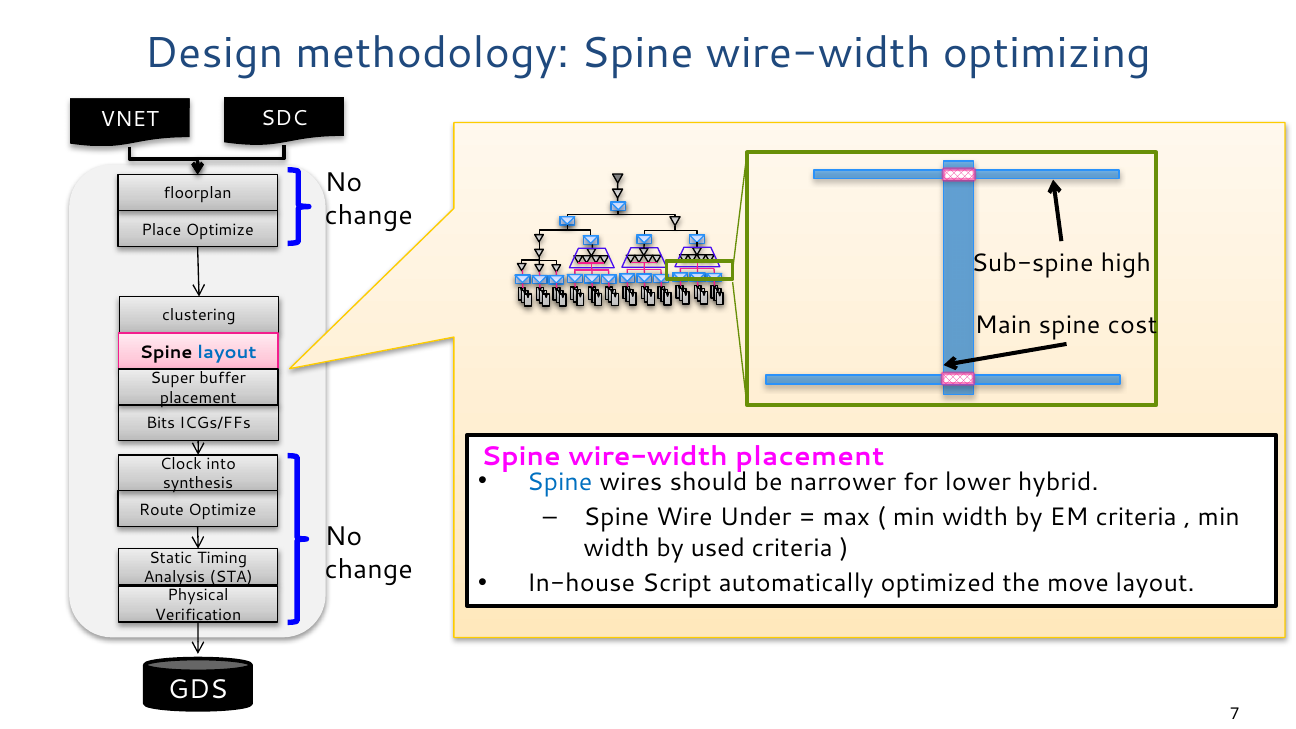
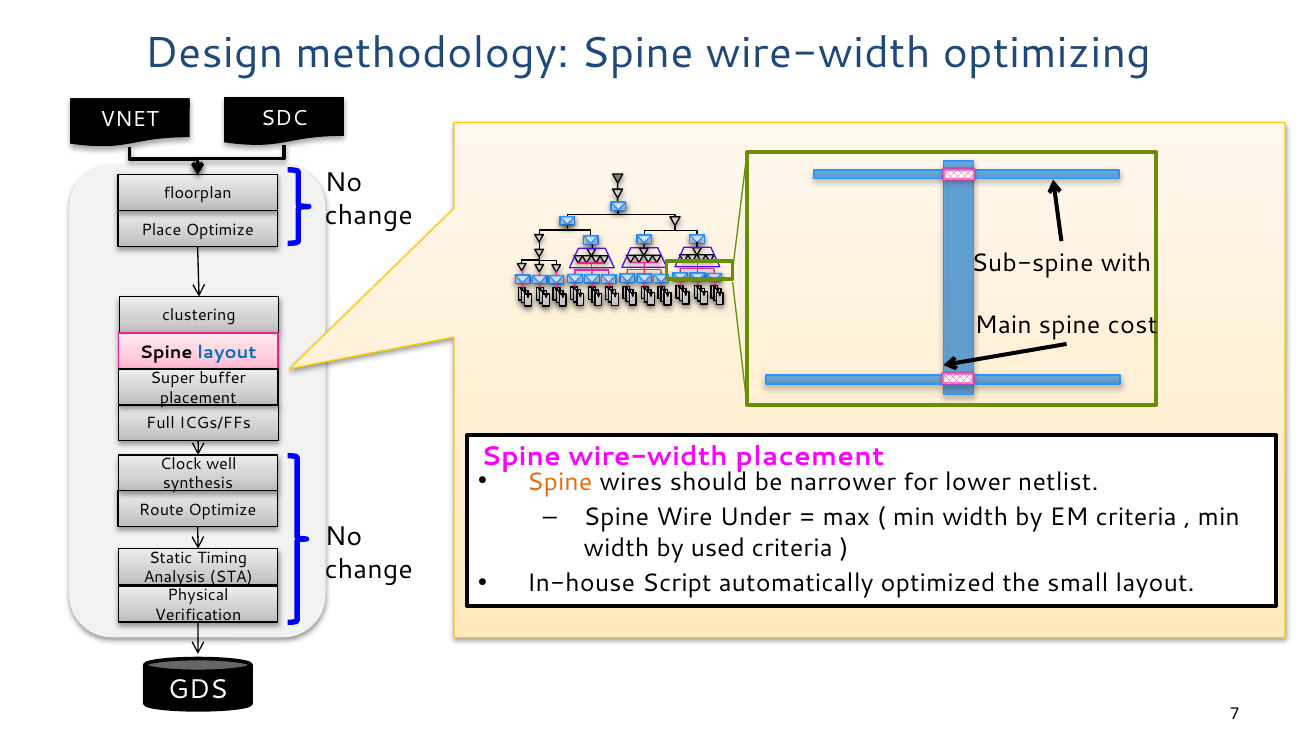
high: high -> with
Bits: Bits -> Full
into: into -> well
Spine at (560, 482) colour: blue -> orange
hybrid: hybrid -> netlist
move: move -> small
